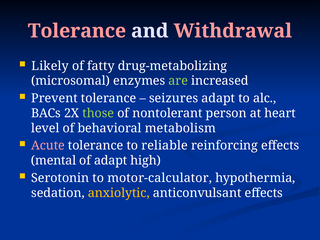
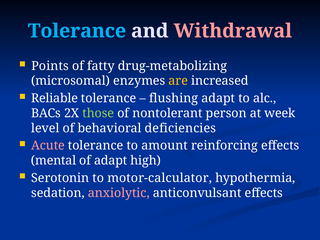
Tolerance at (77, 31) colour: pink -> light blue
Likely: Likely -> Points
are colour: light green -> yellow
Prevent: Prevent -> Reliable
seizures: seizures -> flushing
heart: heart -> week
metabolism: metabolism -> deficiencies
reliable: reliable -> amount
anxiolytic colour: yellow -> pink
